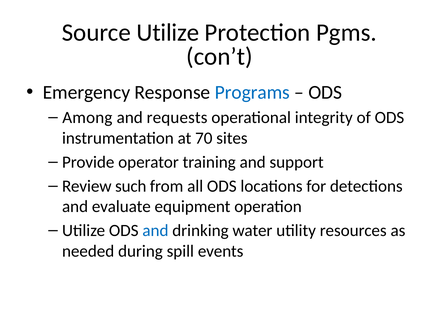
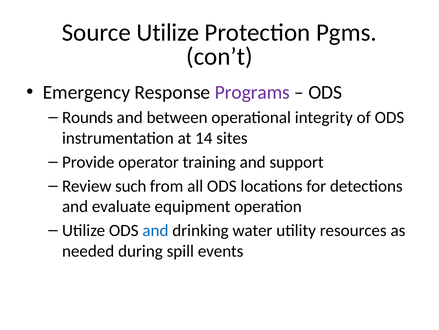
Programs colour: blue -> purple
Among: Among -> Rounds
requests: requests -> between
70: 70 -> 14
